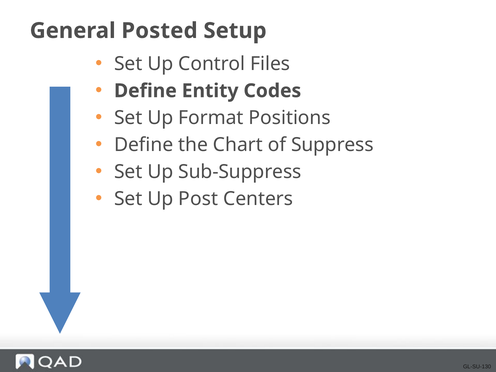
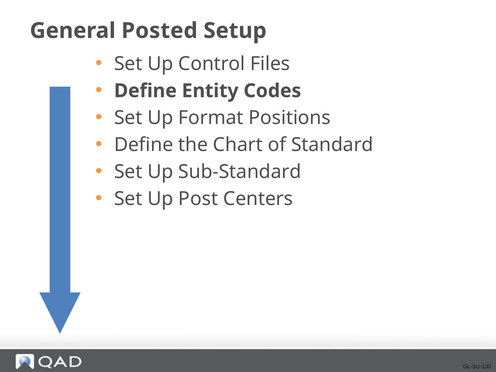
Suppress: Suppress -> Standard
Sub-Suppress: Sub-Suppress -> Sub-Standard
